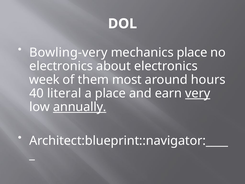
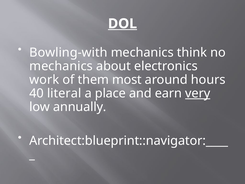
DOL underline: none -> present
Bowling-very: Bowling-very -> Bowling-with
mechanics place: place -> think
electronics at (61, 66): electronics -> mechanics
week: week -> work
annually underline: present -> none
